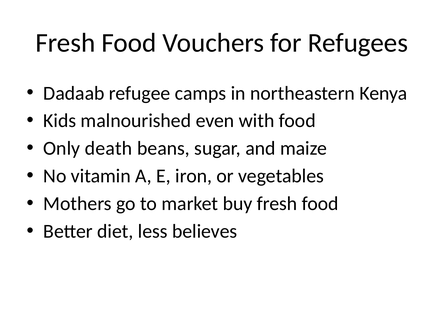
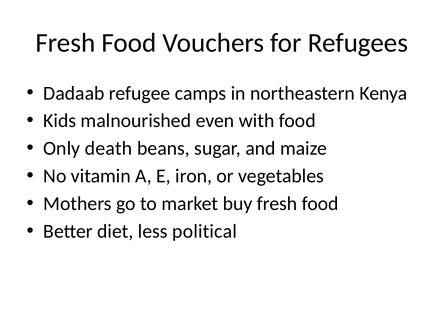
believes: believes -> political
